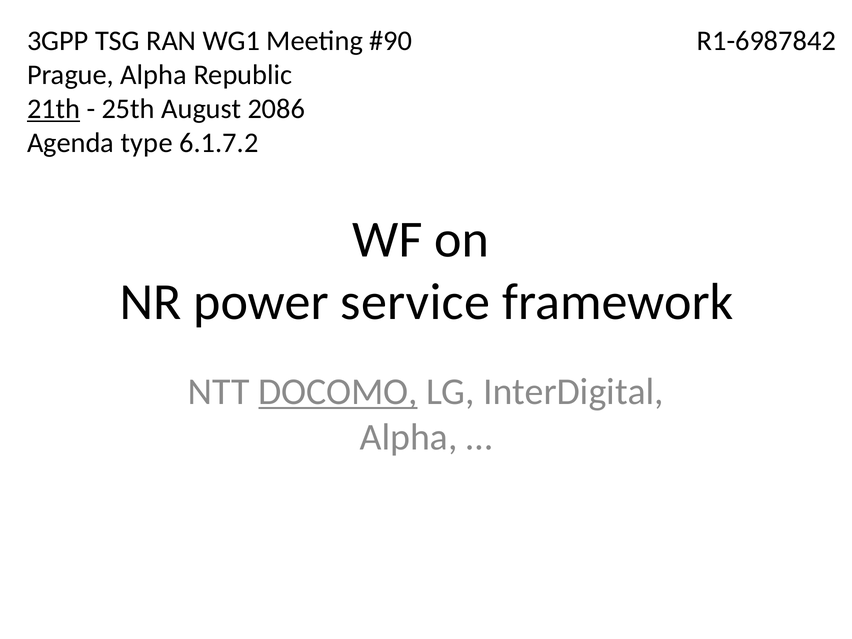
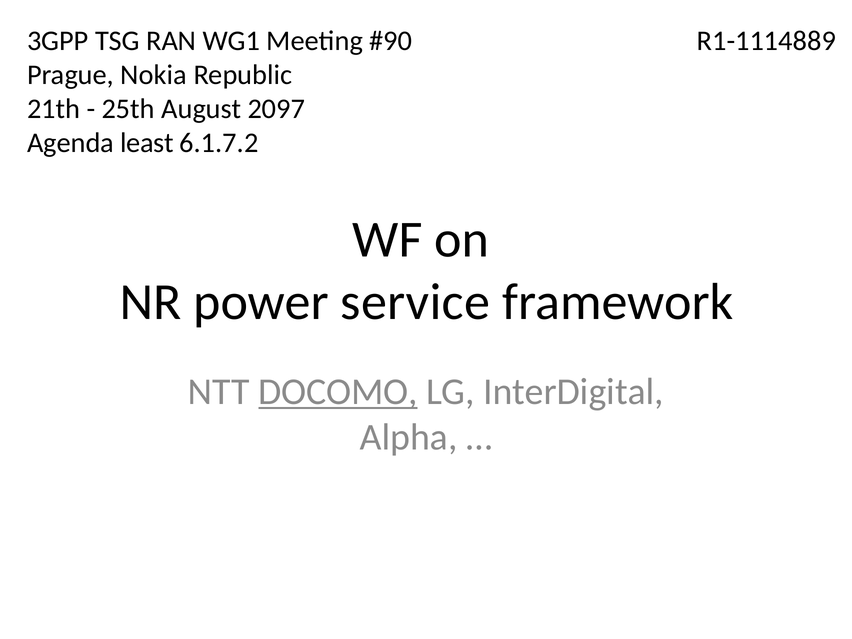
R1-6987842: R1-6987842 -> R1-1114889
Prague Alpha: Alpha -> Nokia
21th underline: present -> none
2086: 2086 -> 2097
type: type -> least
